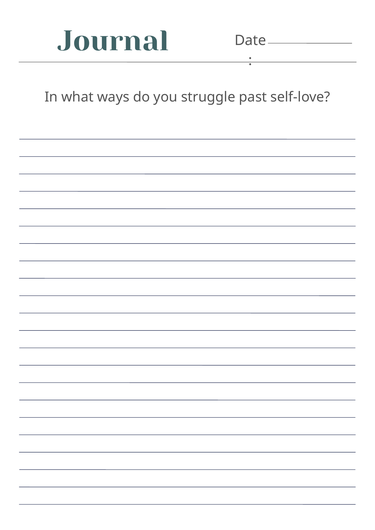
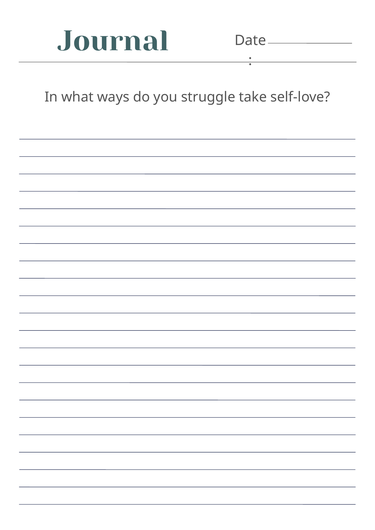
past: past -> take
